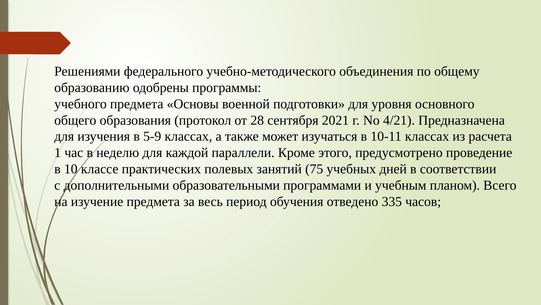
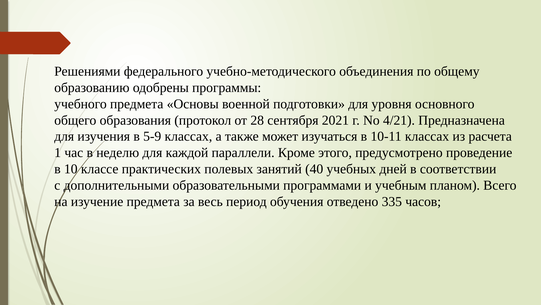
75: 75 -> 40
